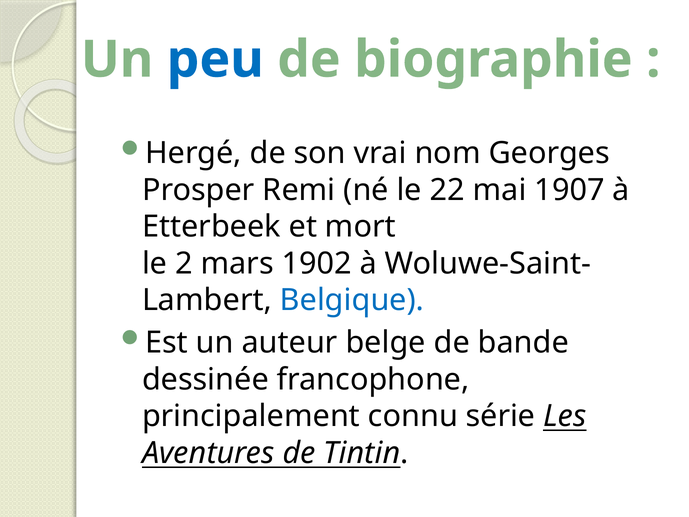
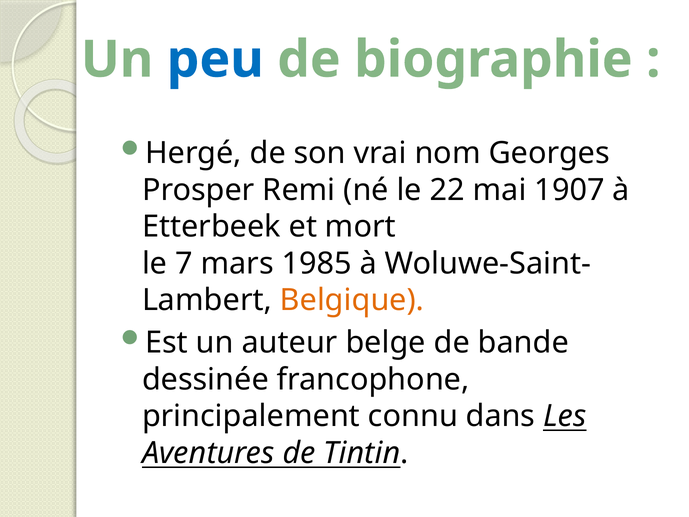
2: 2 -> 7
1902: 1902 -> 1985
Belgique colour: blue -> orange
série: série -> dans
